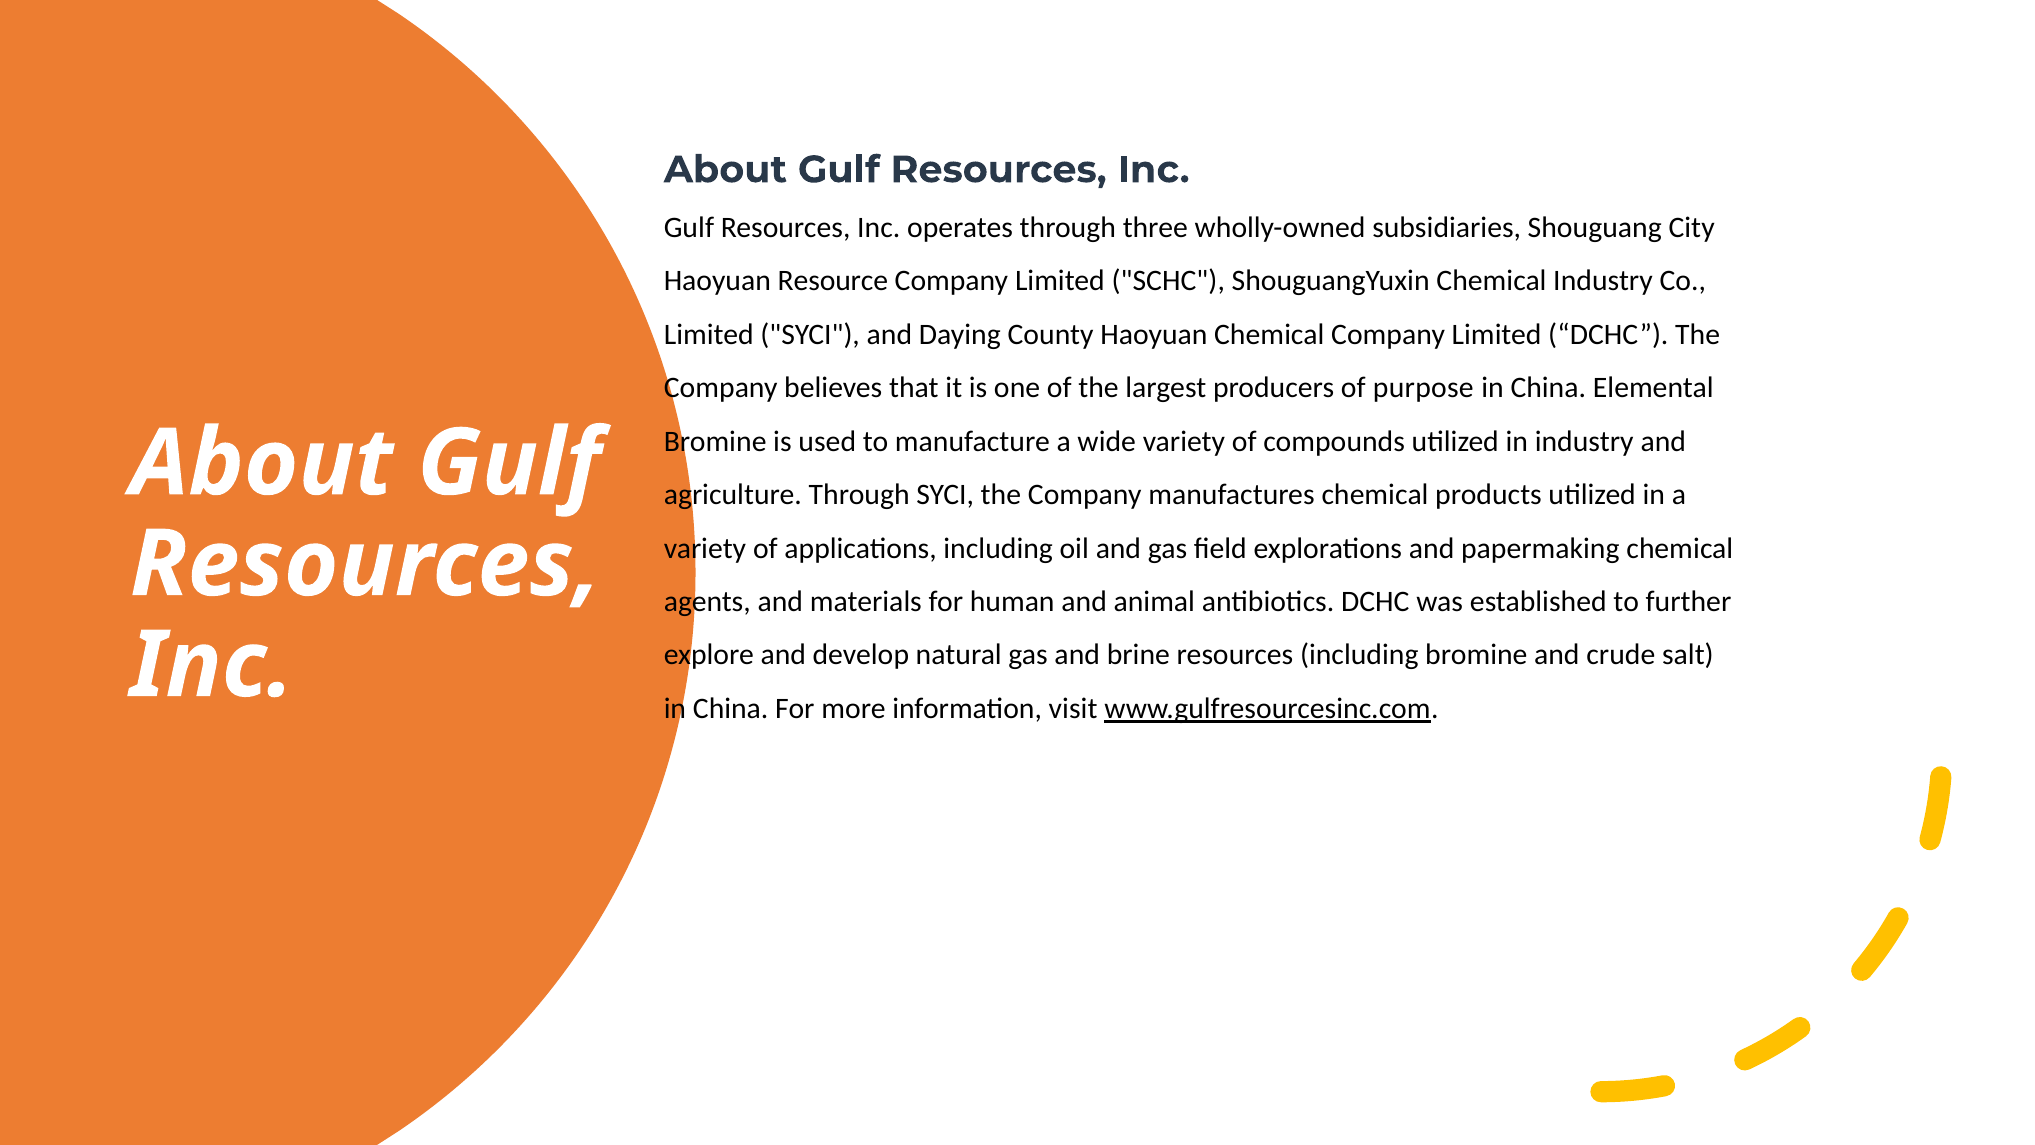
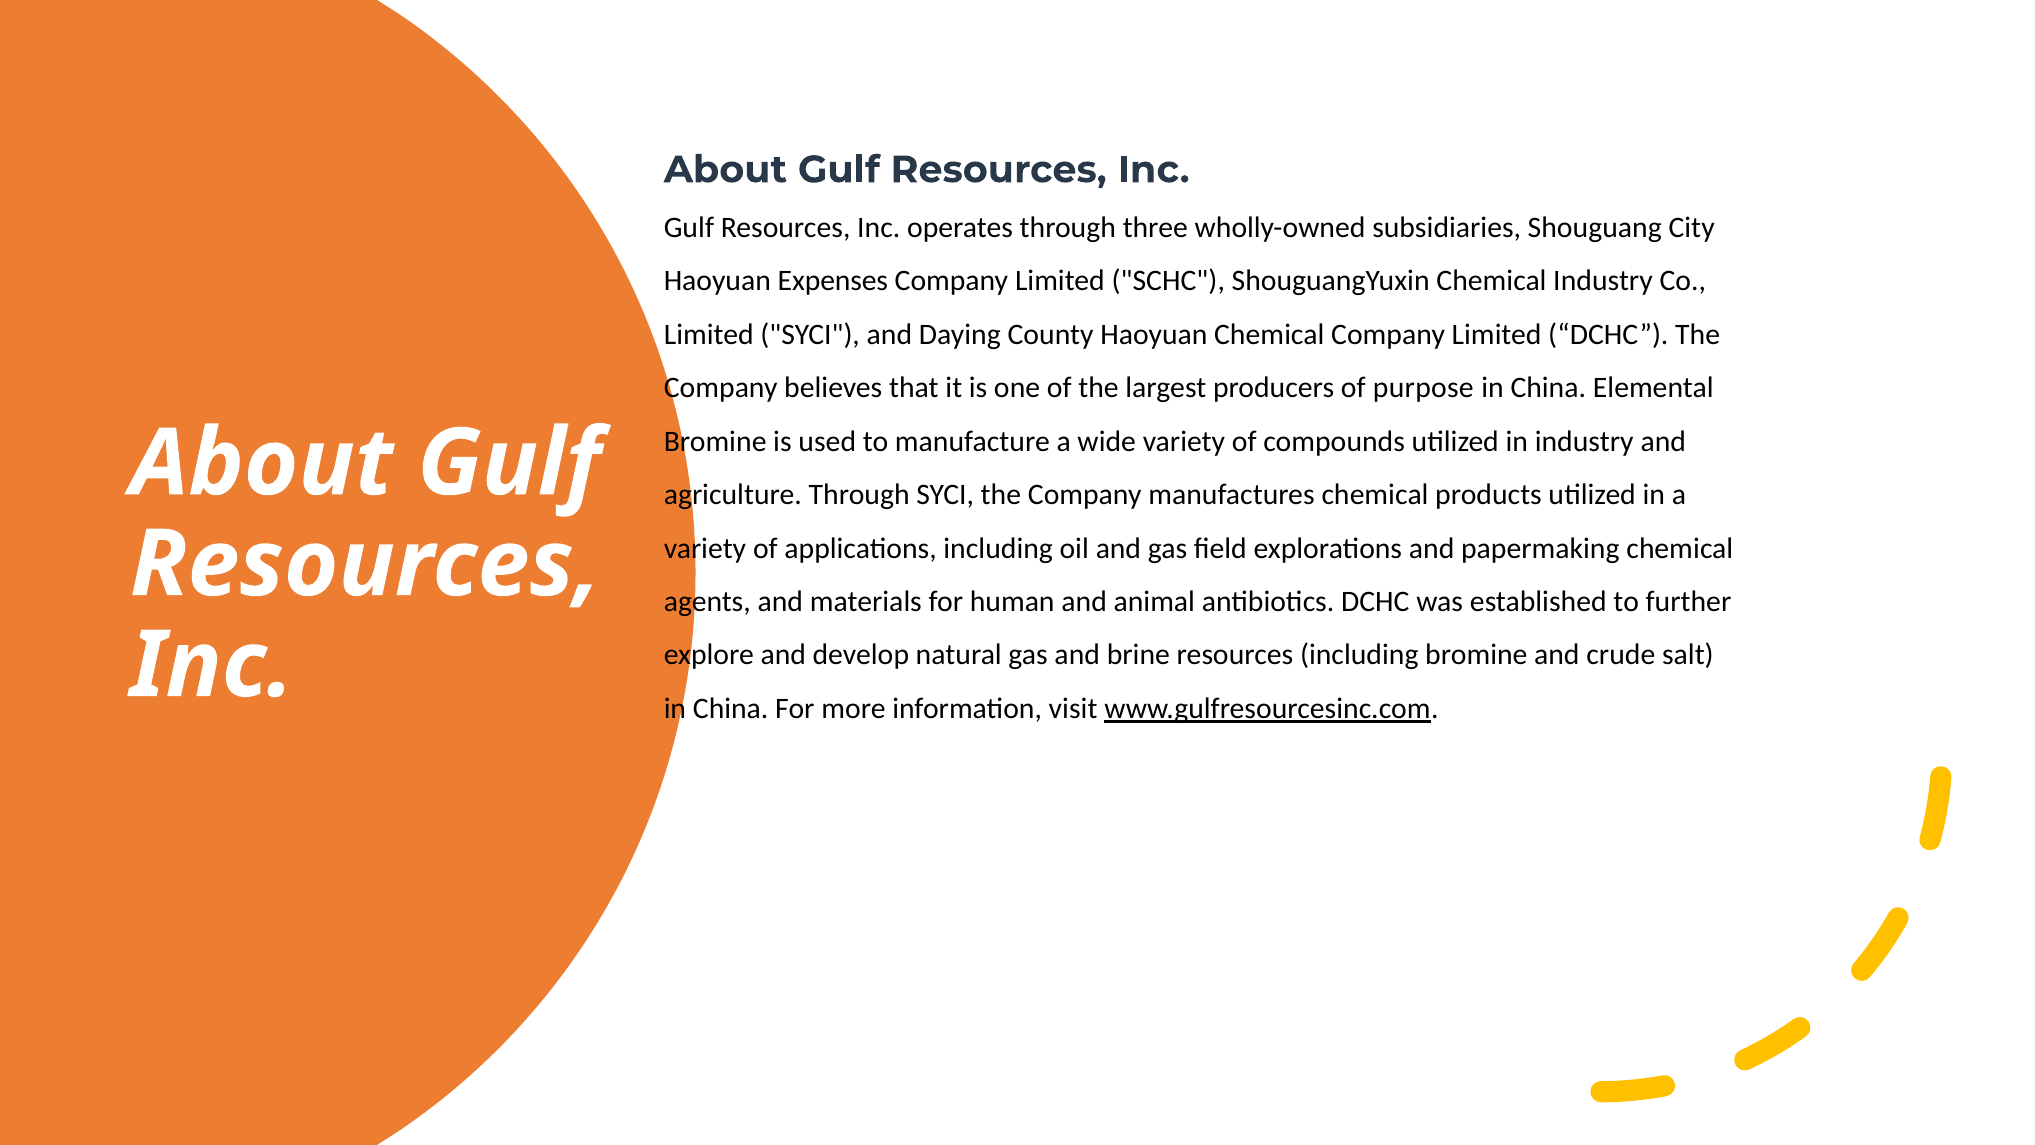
Resource: Resource -> Expenses
